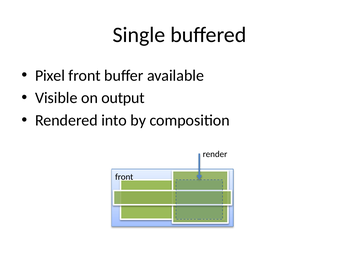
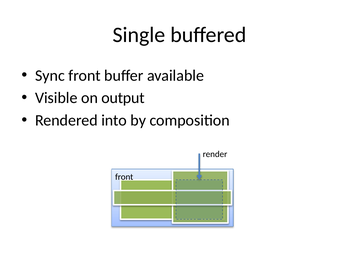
Pixel: Pixel -> Sync
